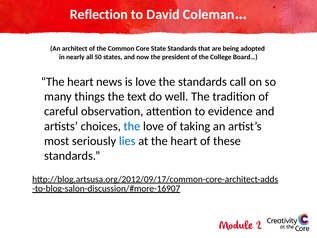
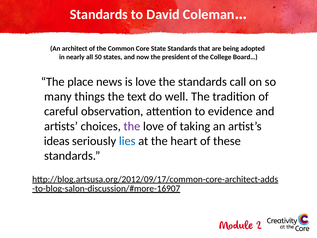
Reflection at (99, 15): Reflection -> Standards
heart at (80, 82): heart -> place
the at (132, 126) colour: blue -> purple
most: most -> ideas
